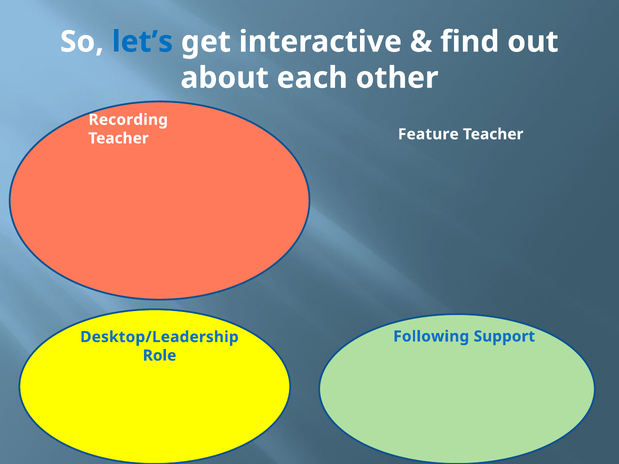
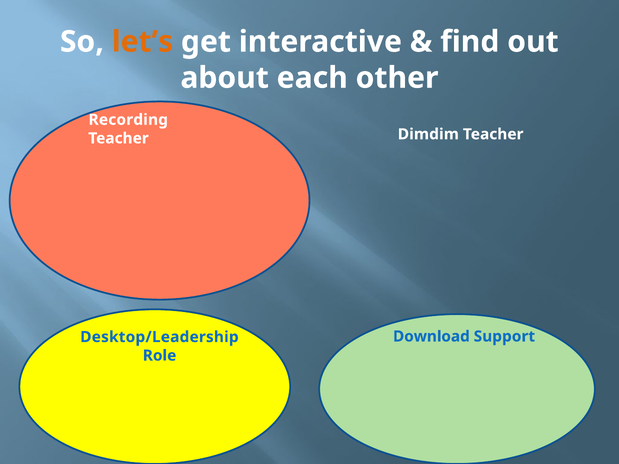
let’s colour: blue -> orange
Feature: Feature -> Dimdim
Following: Following -> Download
